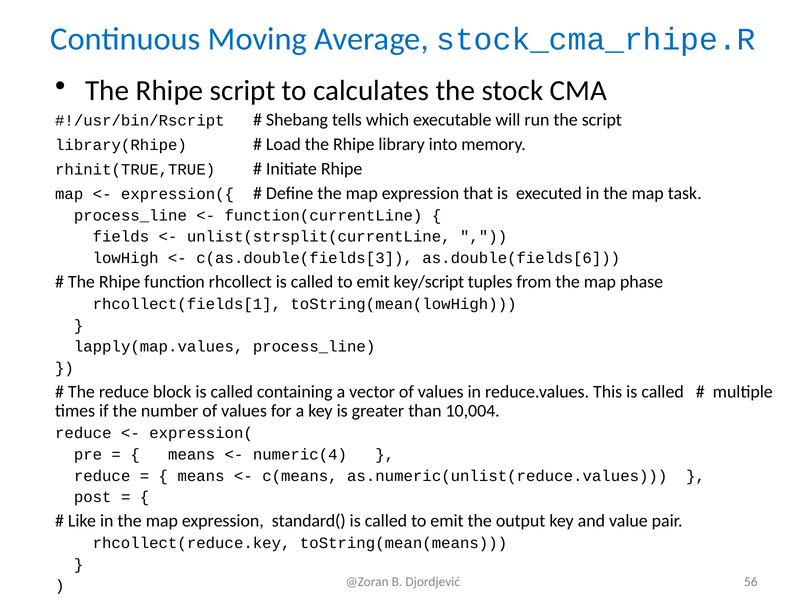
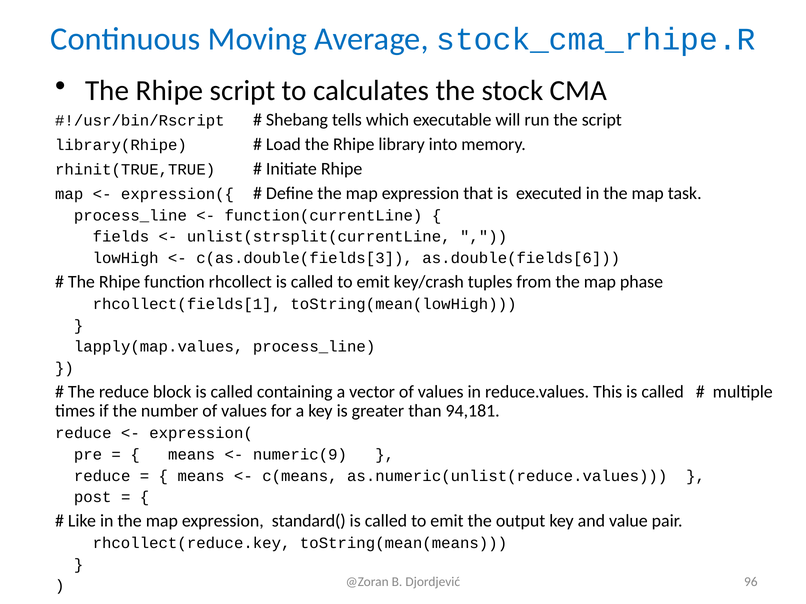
key/script: key/script -> key/crash
10,004: 10,004 -> 94,181
numeric(4: numeric(4 -> numeric(9
56: 56 -> 96
